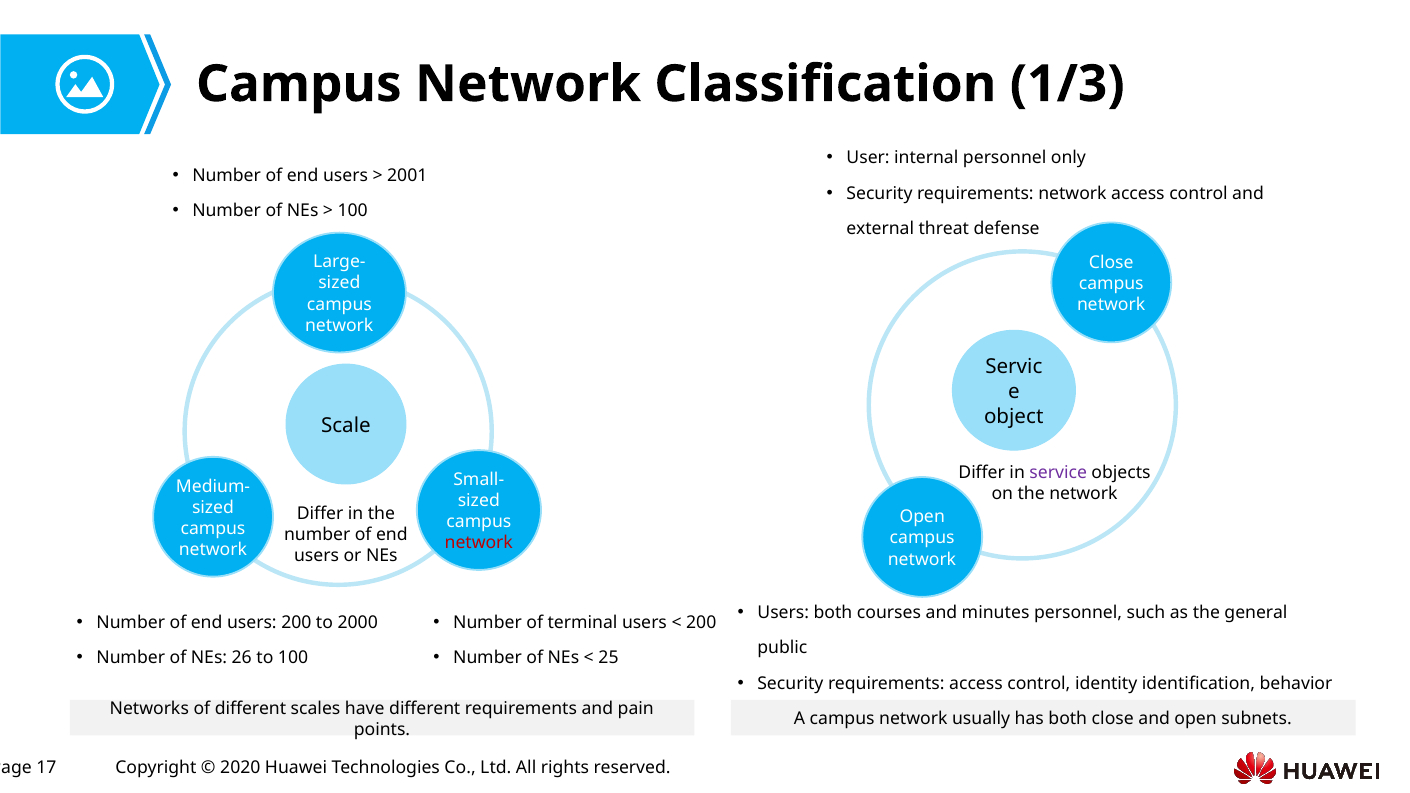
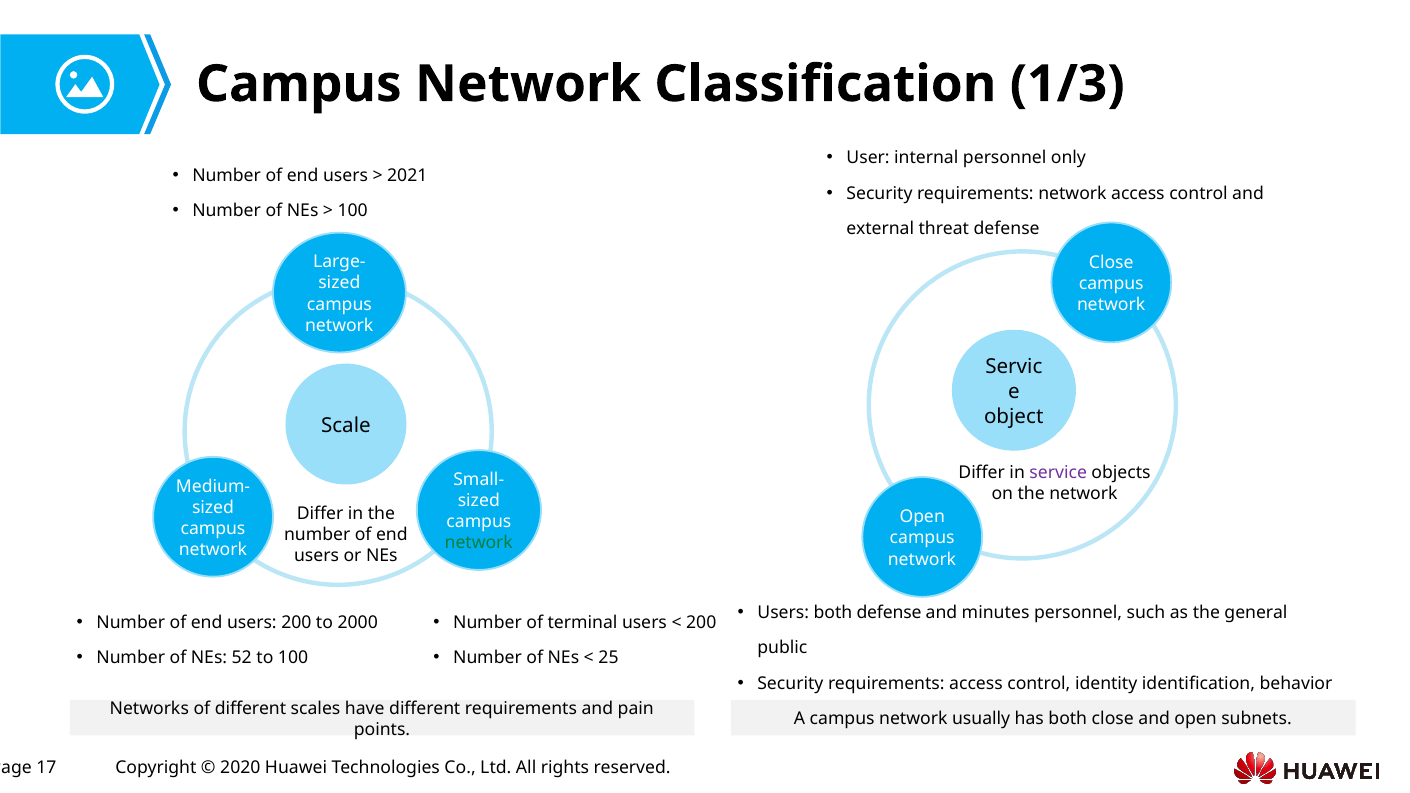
2001: 2001 -> 2021
network at (479, 543) colour: red -> green
both courses: courses -> defense
26: 26 -> 52
